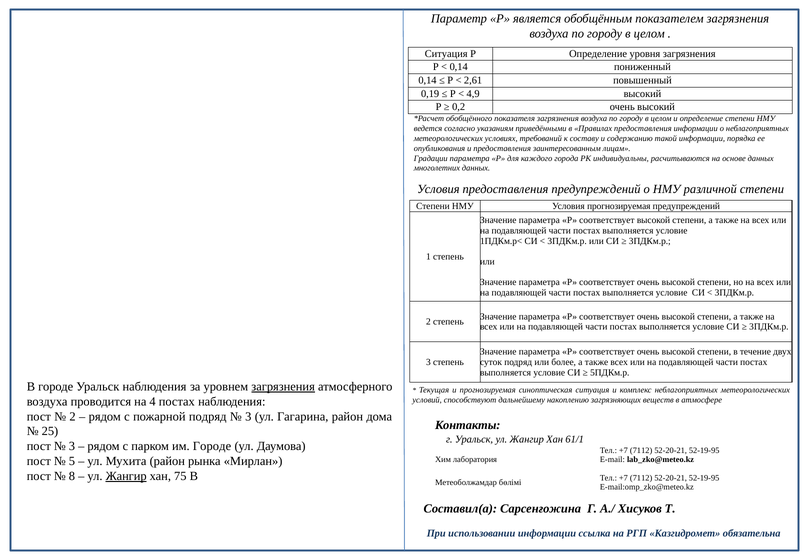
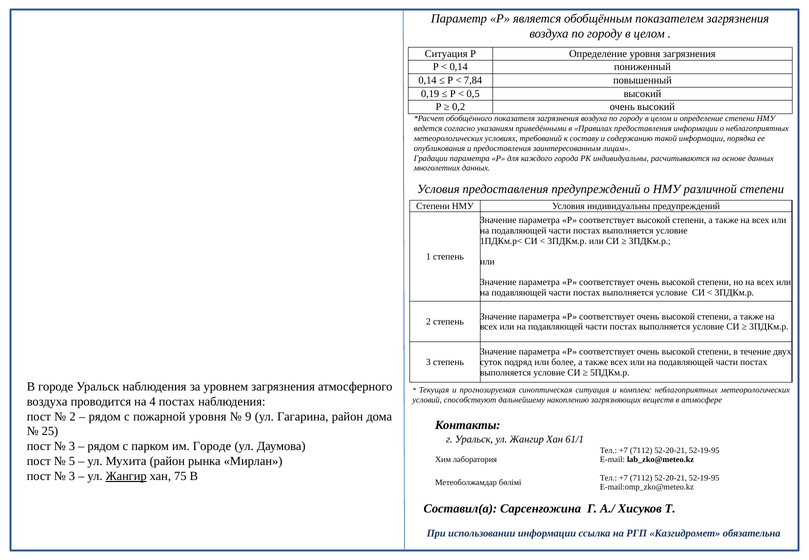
2,61: 2,61 -> 7,84
4,9: 4,9 -> 0,5
Условия прогнозируемая: прогнозируемая -> индивидуальны
загрязнения at (283, 387) underline: present -> none
пожарной подряд: подряд -> уровня
3 at (248, 416): 3 -> 9
8 at (72, 476): 8 -> 3
